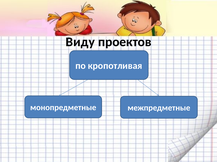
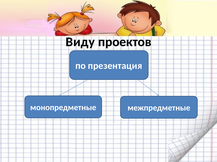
кропотливая: кропотливая -> презентация
